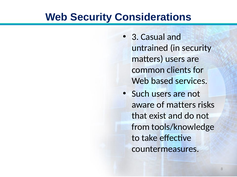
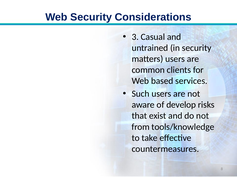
of matters: matters -> develop
